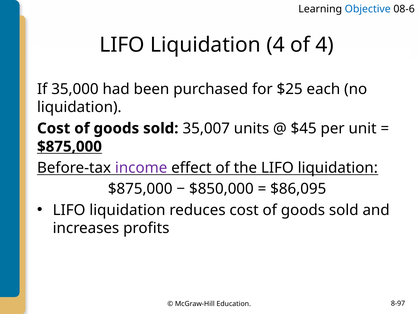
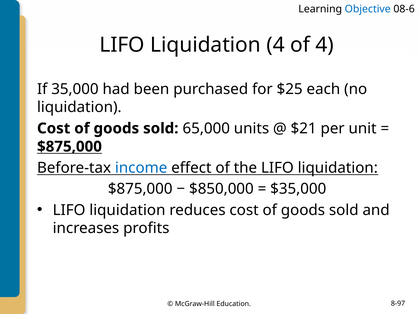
35,007: 35,007 -> 65,000
$45: $45 -> $21
income colour: purple -> blue
$86,095: $86,095 -> $35,000
